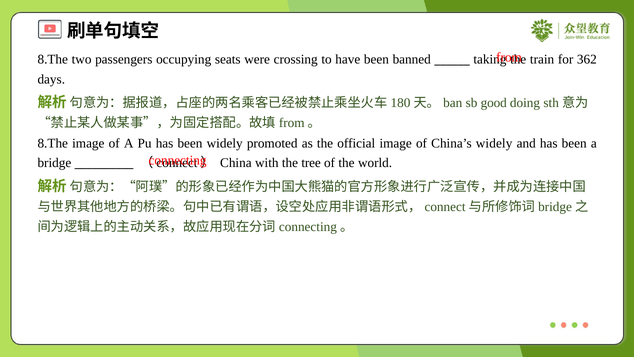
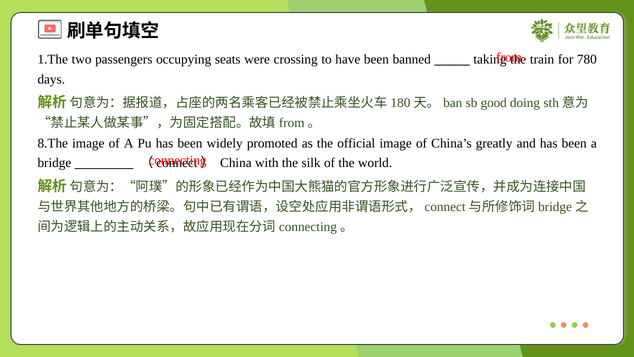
8.The at (53, 59): 8.The -> 1.The
362: 362 -> 780
China’s widely: widely -> greatly
tree: tree -> silk
